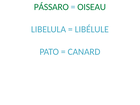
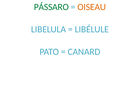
OISEAU colour: green -> orange
